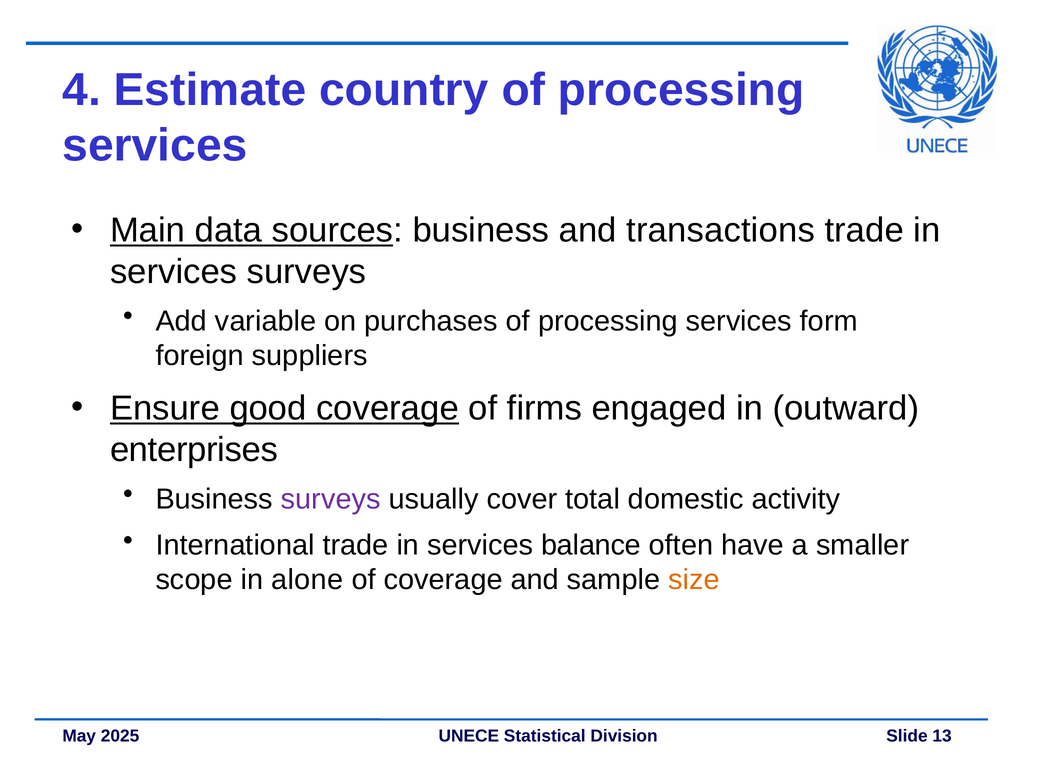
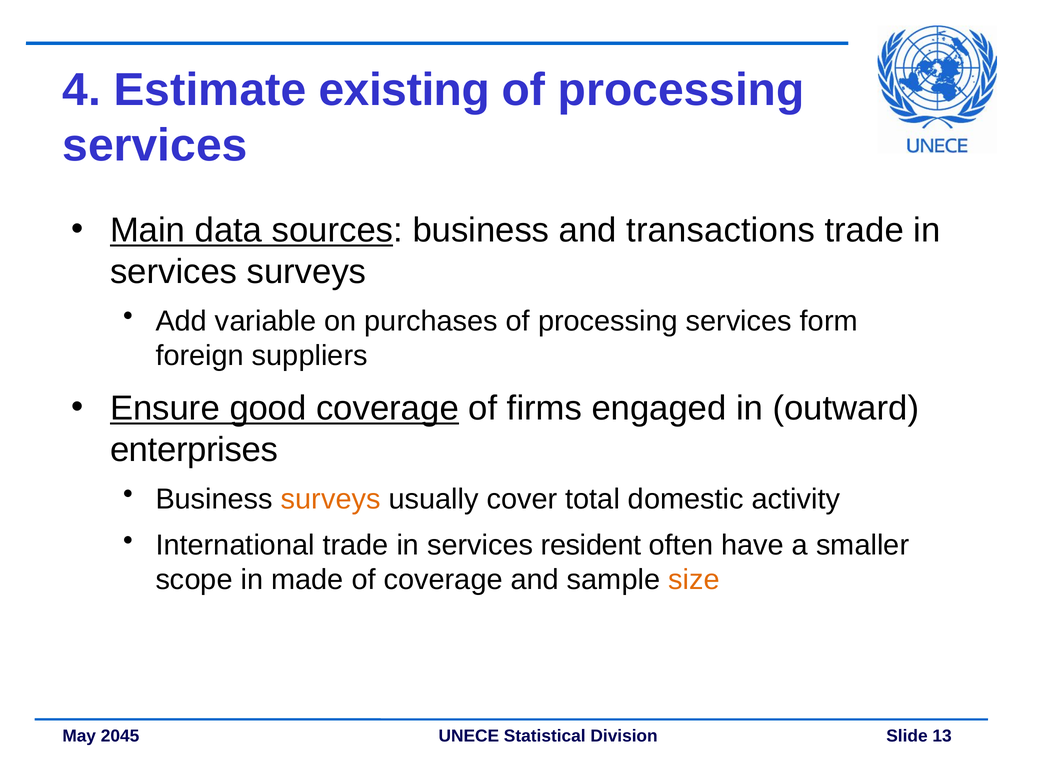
country: country -> existing
surveys at (331, 499) colour: purple -> orange
balance: balance -> resident
alone: alone -> made
2025: 2025 -> 2045
